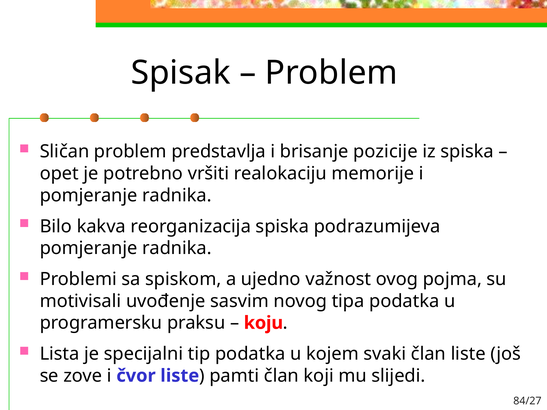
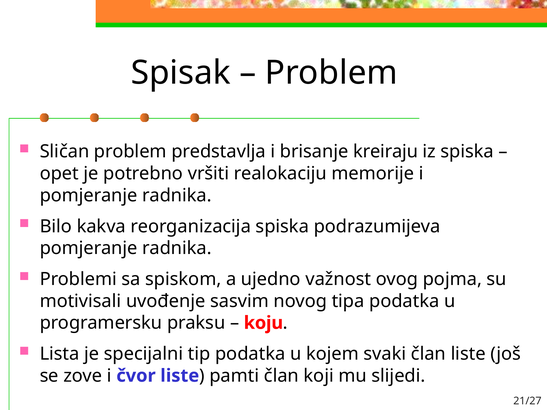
pozicije: pozicije -> kreiraju
84/27: 84/27 -> 21/27
